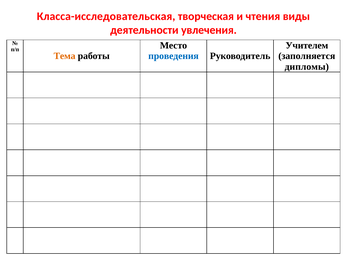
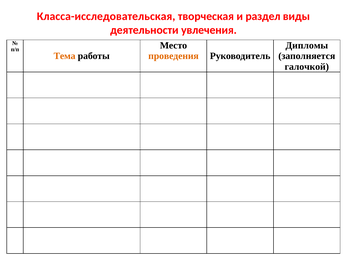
чтения: чтения -> раздел
Учителем: Учителем -> Дипломы
проведения colour: blue -> orange
дипломы: дипломы -> галочкой
